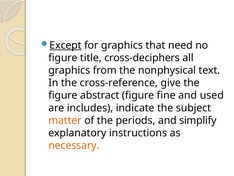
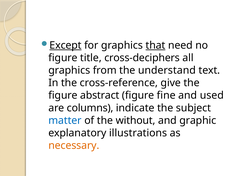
that underline: none -> present
nonphysical: nonphysical -> understand
includes: includes -> columns
matter colour: orange -> blue
periods: periods -> without
simplify: simplify -> graphic
instructions: instructions -> illustrations
